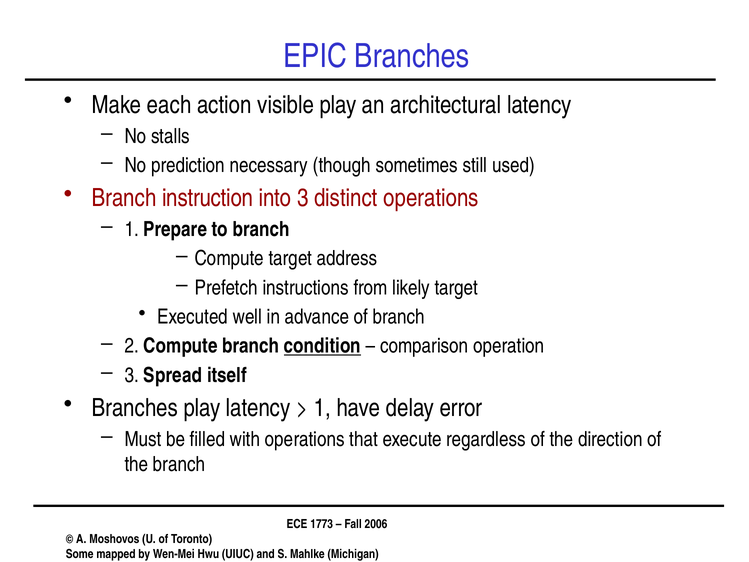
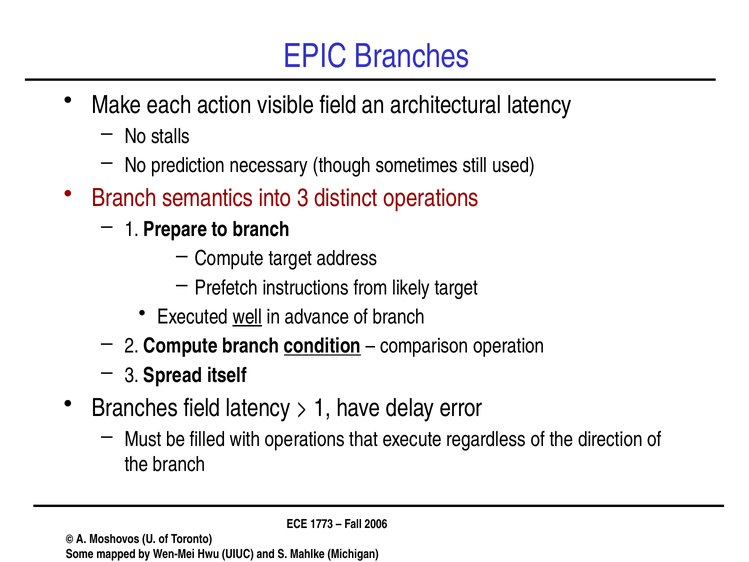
visible play: play -> field
instruction: instruction -> semantics
well underline: none -> present
Branches play: play -> field
